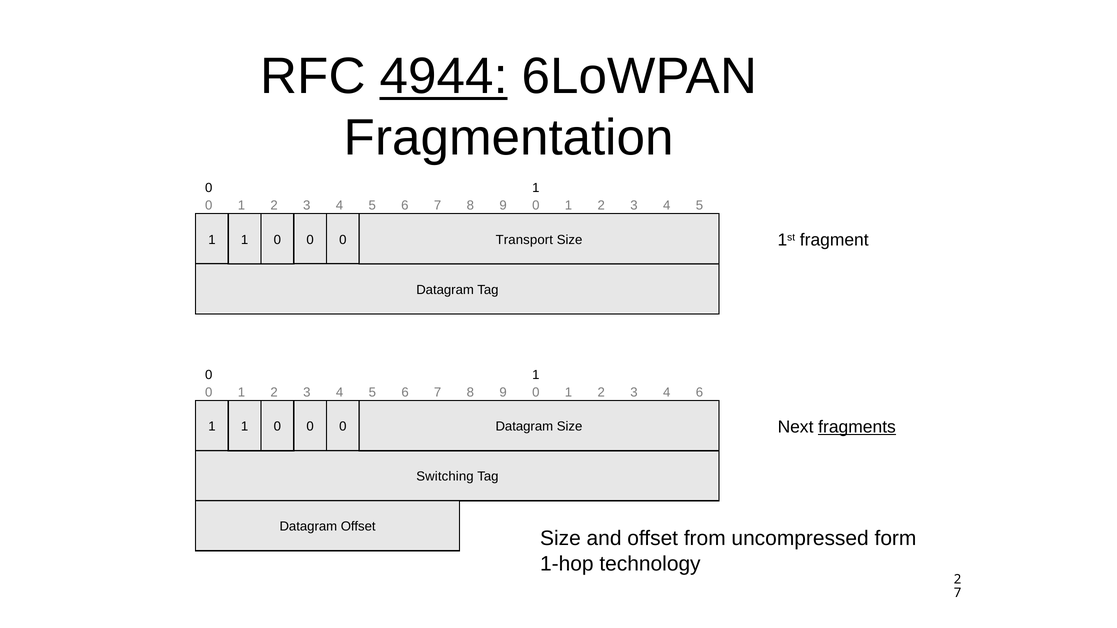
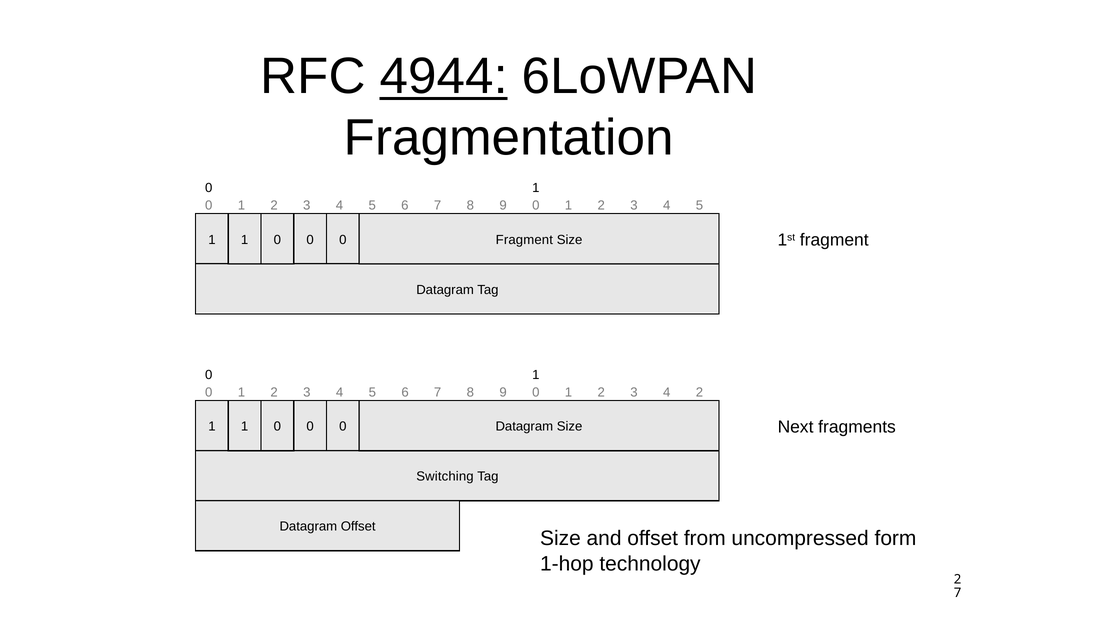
0 Transport: Transport -> Fragment
4 6: 6 -> 2
fragments underline: present -> none
